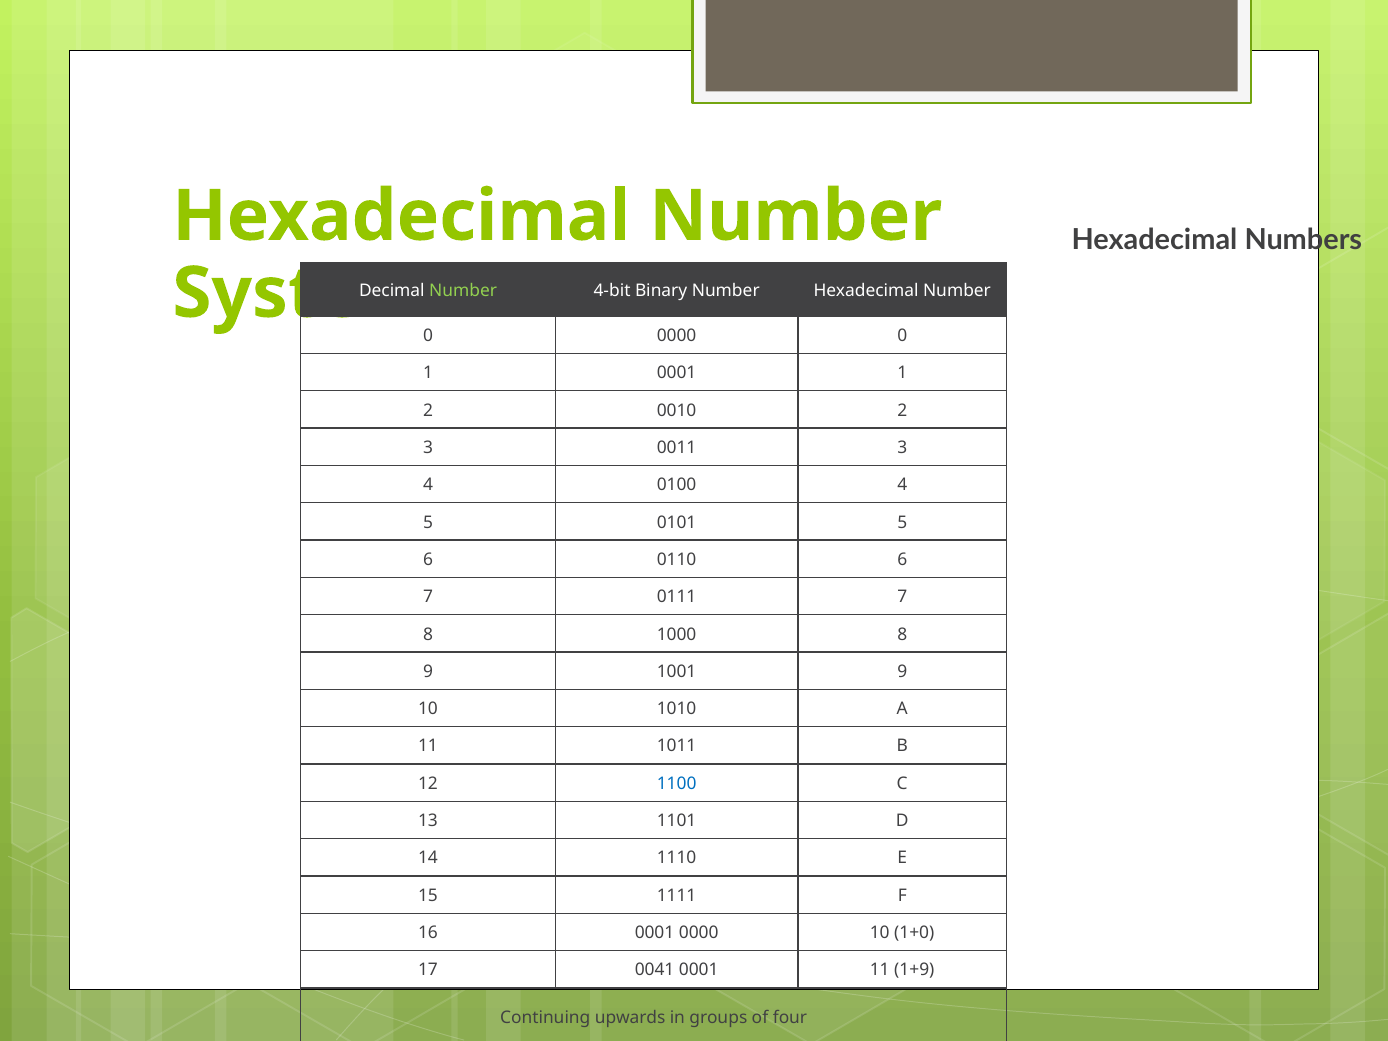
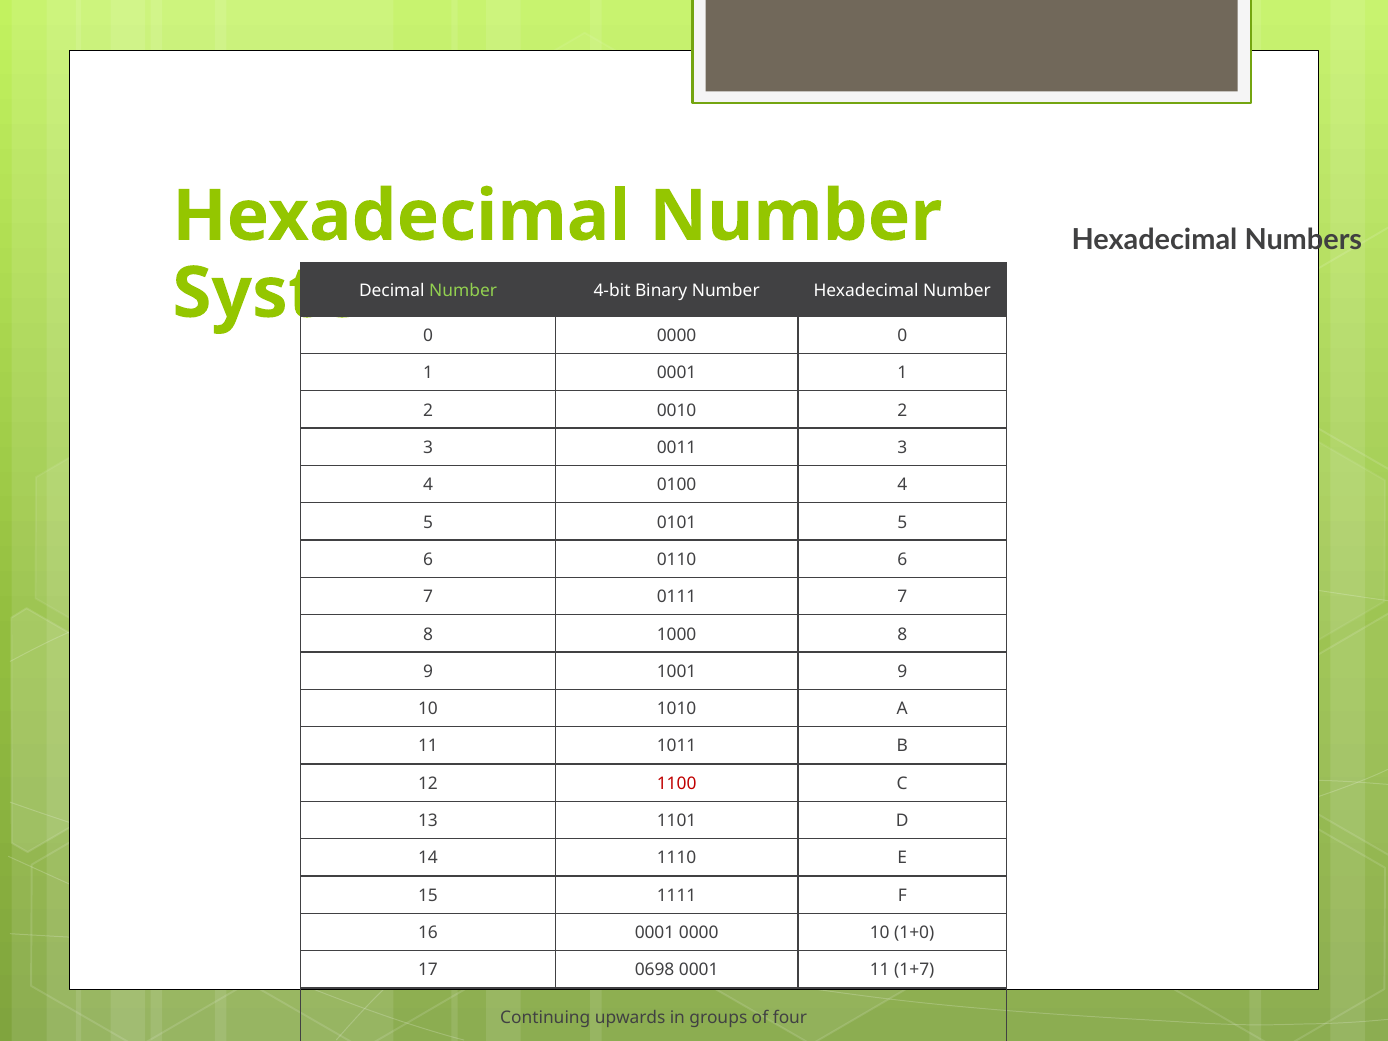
1100 colour: blue -> red
0041: 0041 -> 0698
1+9: 1+9 -> 1+7
